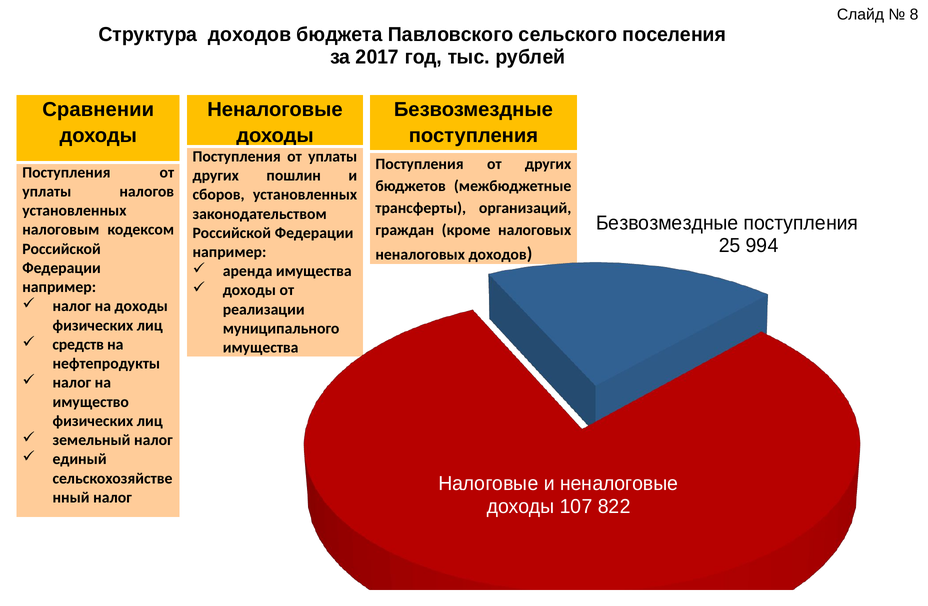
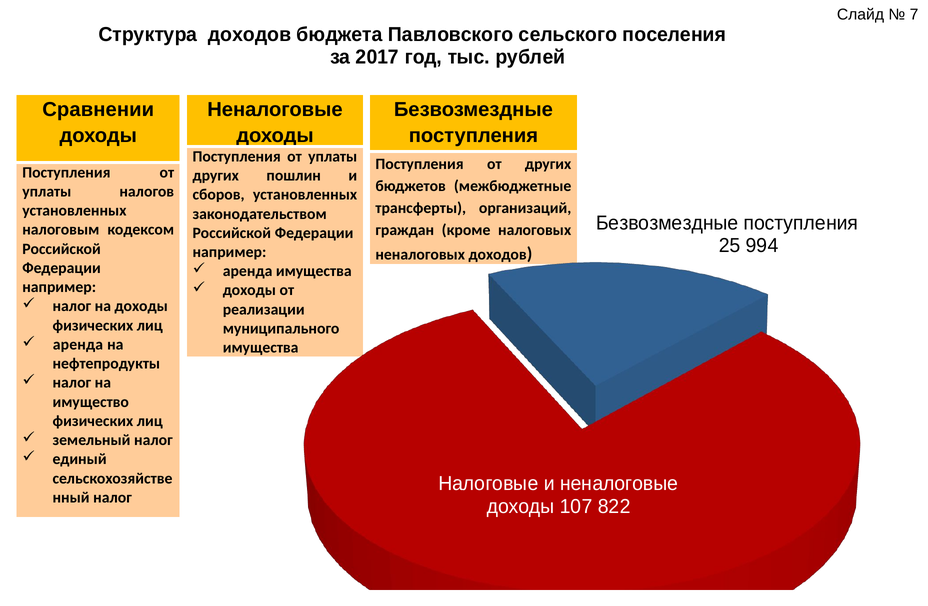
8: 8 -> 7
средств at (78, 344): средств -> аренда
